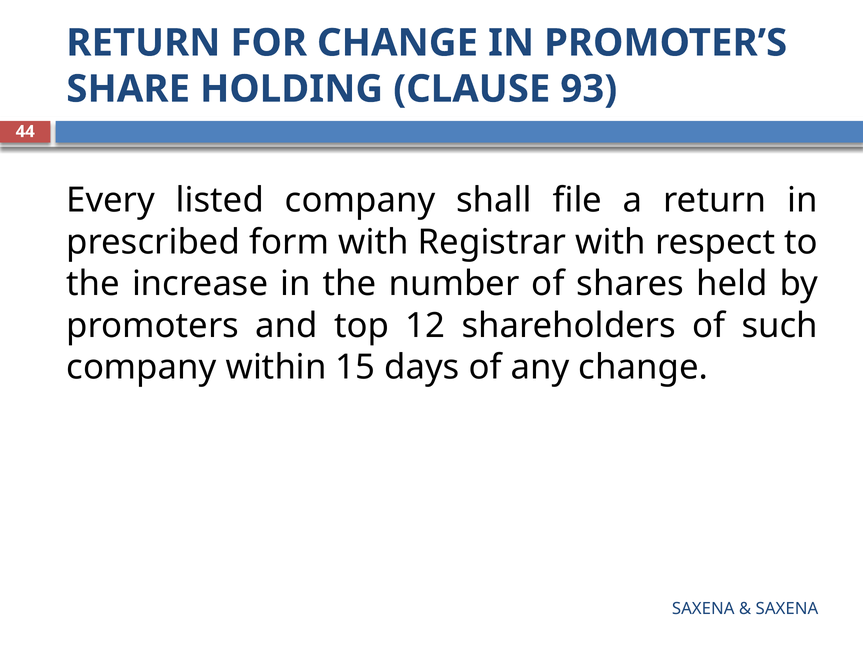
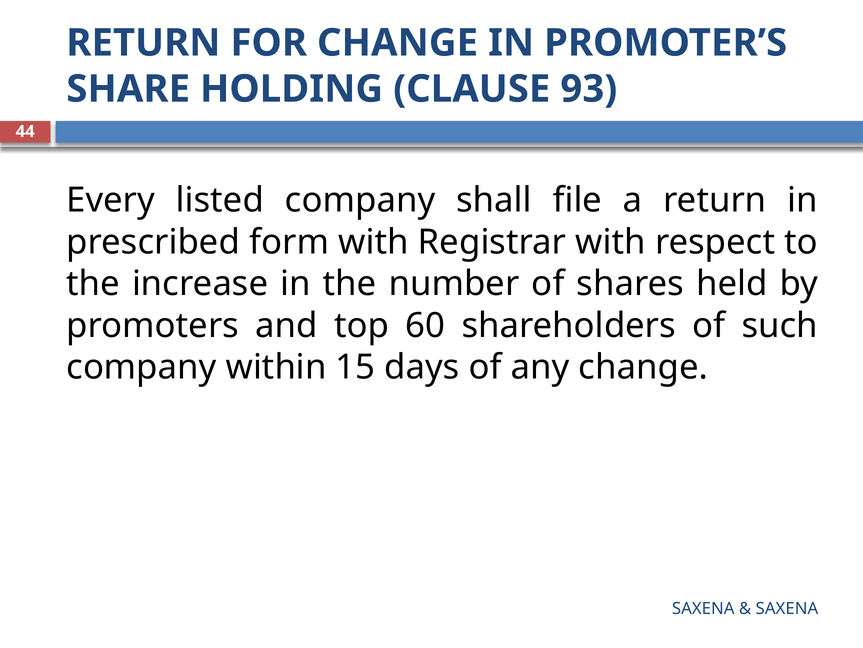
12: 12 -> 60
